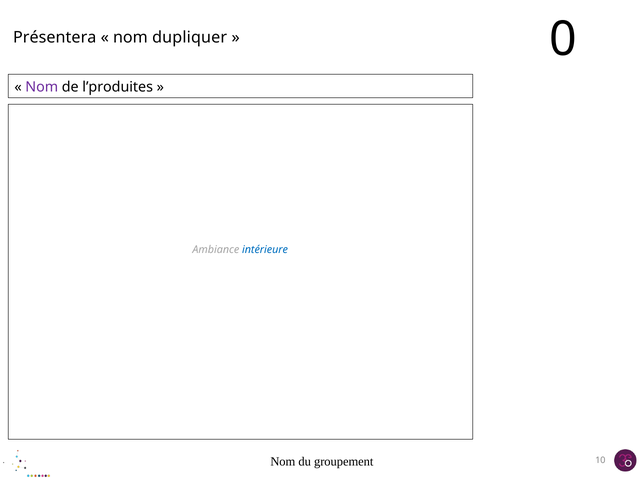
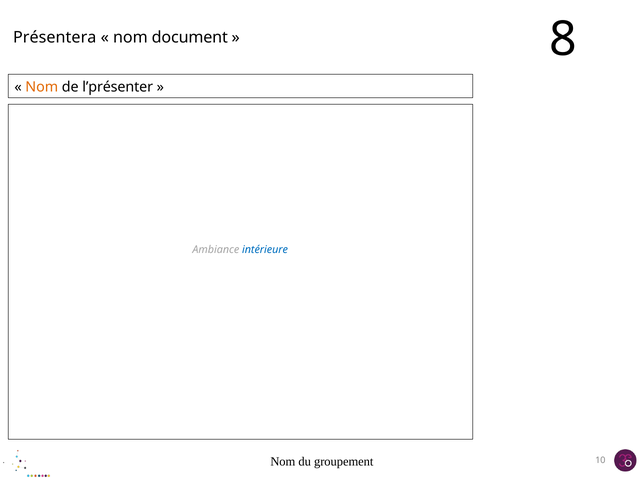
dupliquer: dupliquer -> document
0: 0 -> 8
Nom at (42, 87) colour: purple -> orange
l’produites: l’produites -> l’présenter
